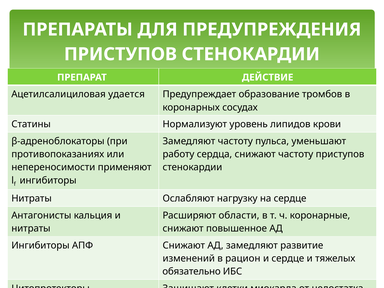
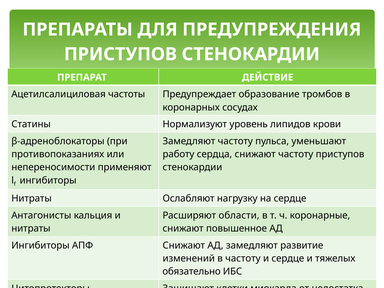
удается: удается -> частоты
в рацион: рацион -> частоту
